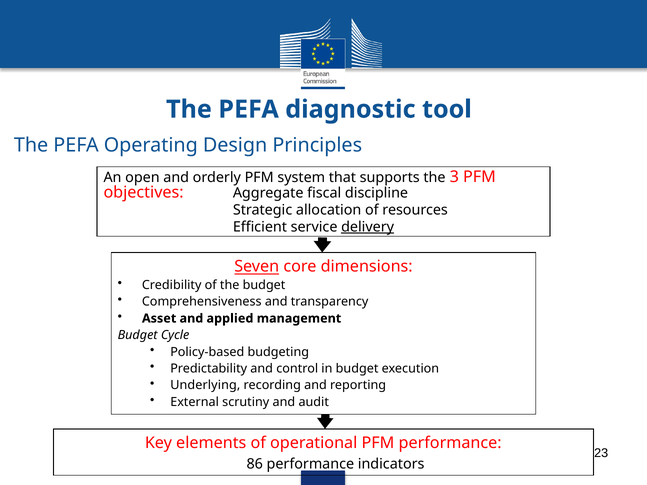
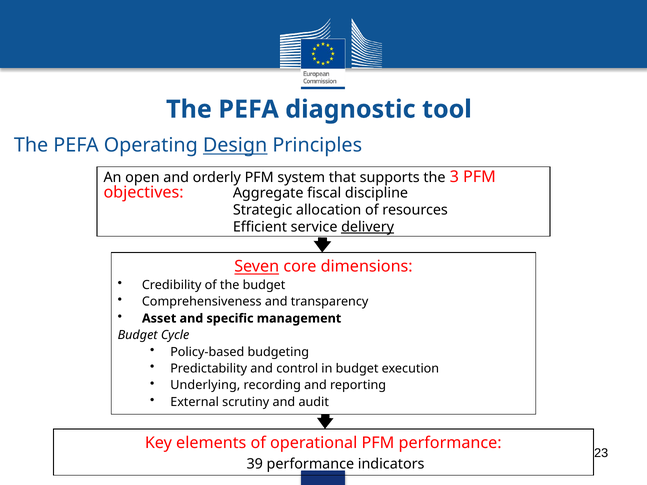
Design underline: none -> present
applied: applied -> specific
86: 86 -> 39
